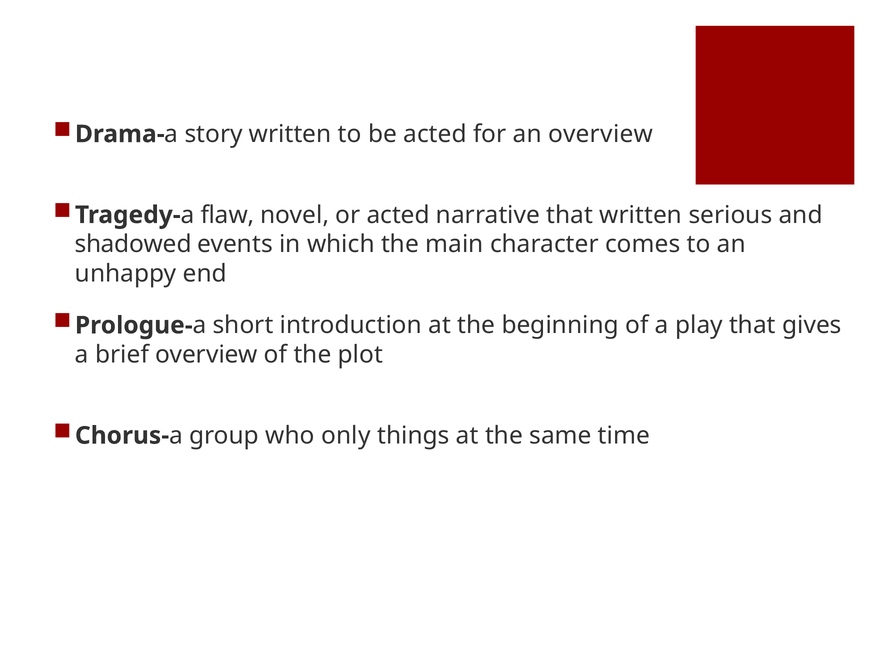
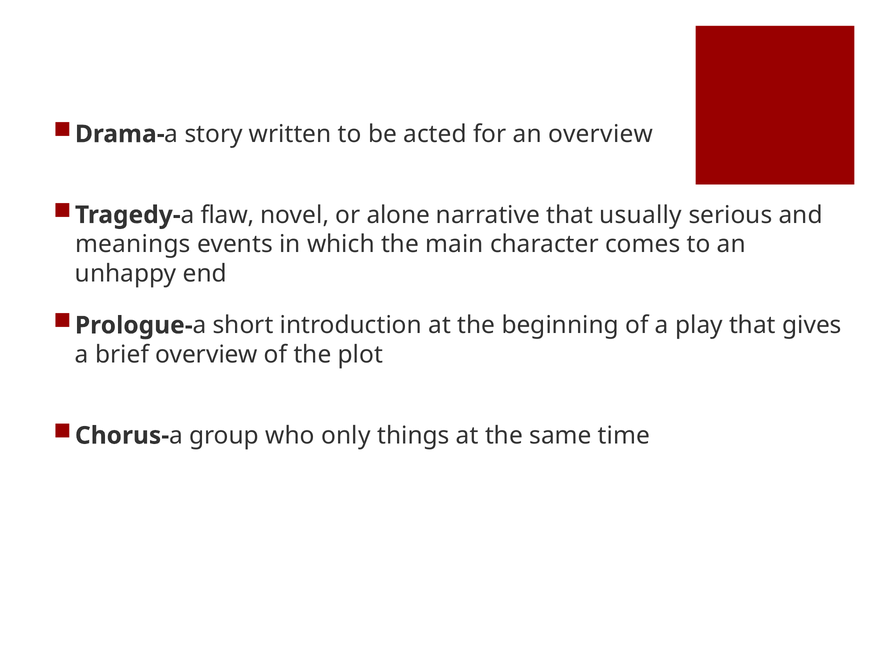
or acted: acted -> alone
that written: written -> usually
shadowed: shadowed -> meanings
